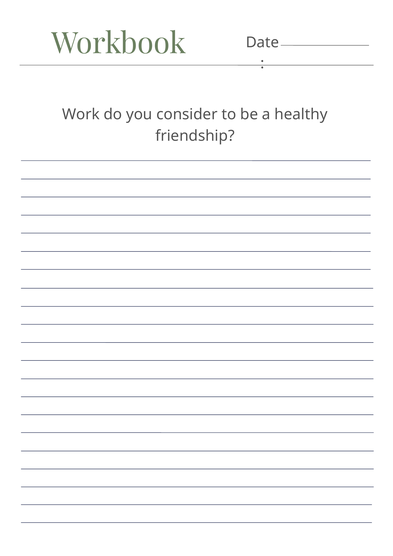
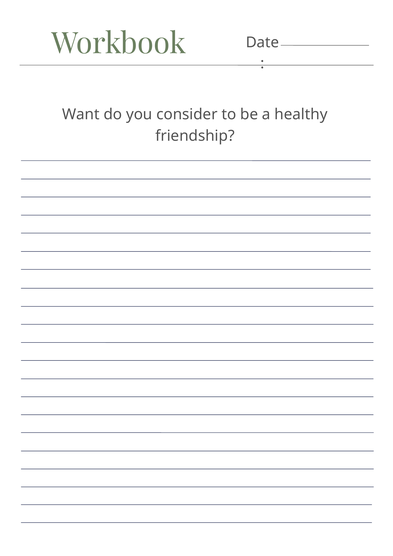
Work: Work -> Want
